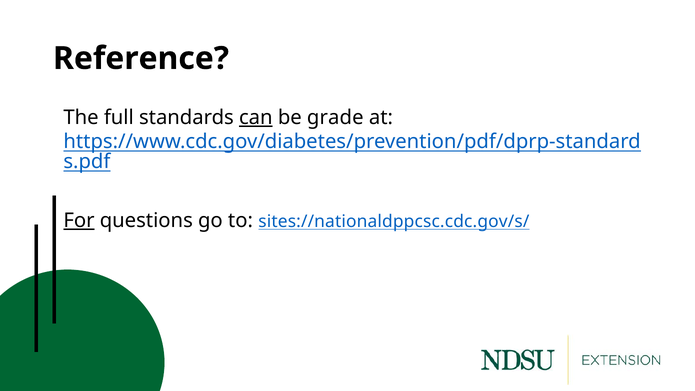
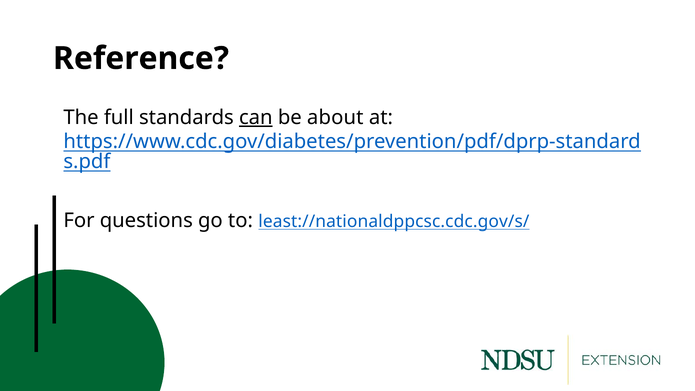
grade: grade -> about
For underline: present -> none
sites://nationaldppcsc.cdc.gov/s/: sites://nationaldppcsc.cdc.gov/s/ -> least://nationaldppcsc.cdc.gov/s/
